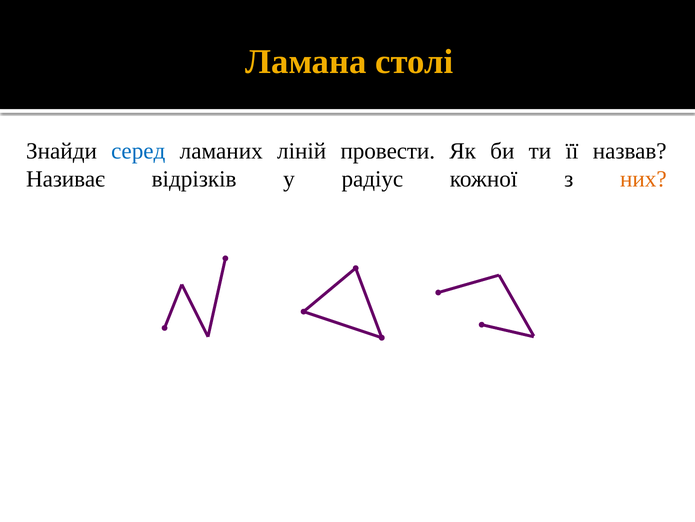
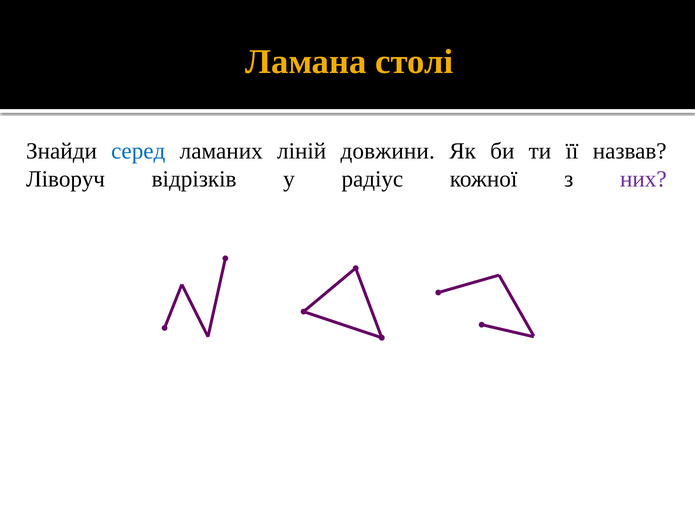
провести: провести -> довжини
Називає: Називає -> Ліворуч
них colour: orange -> purple
